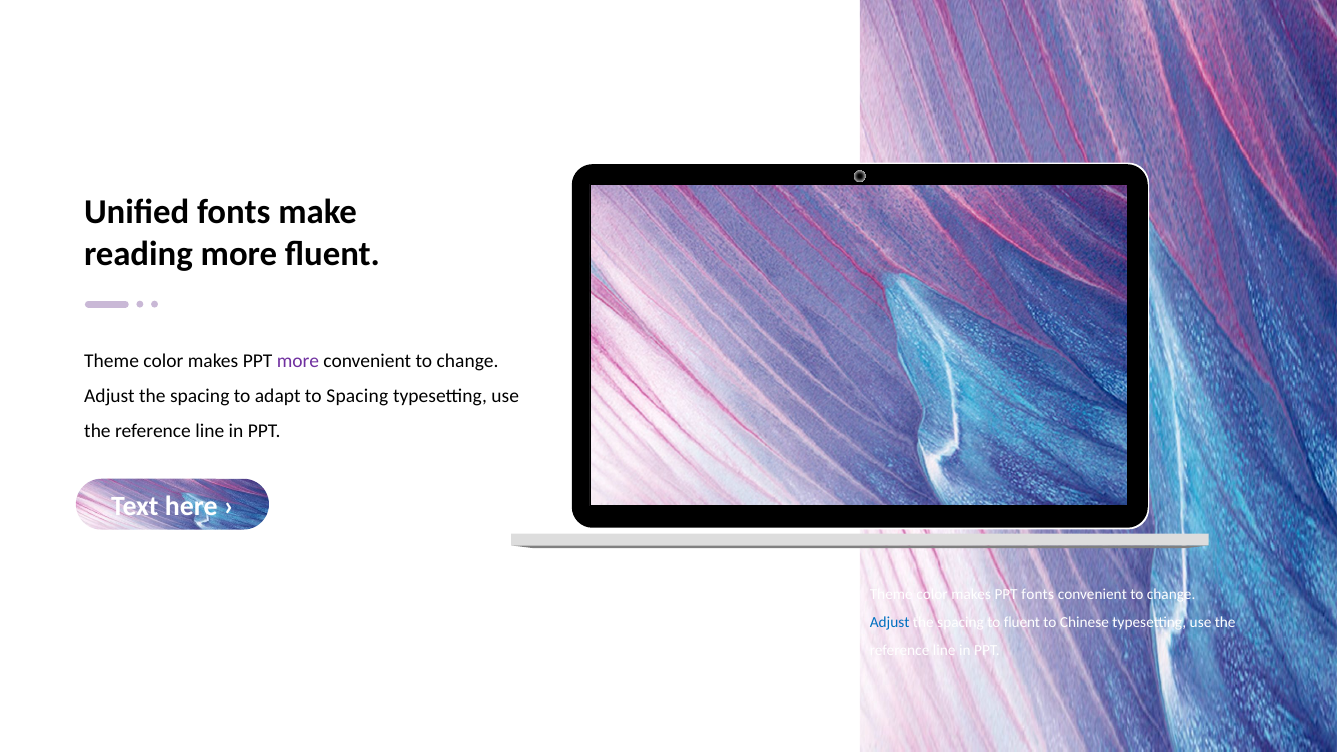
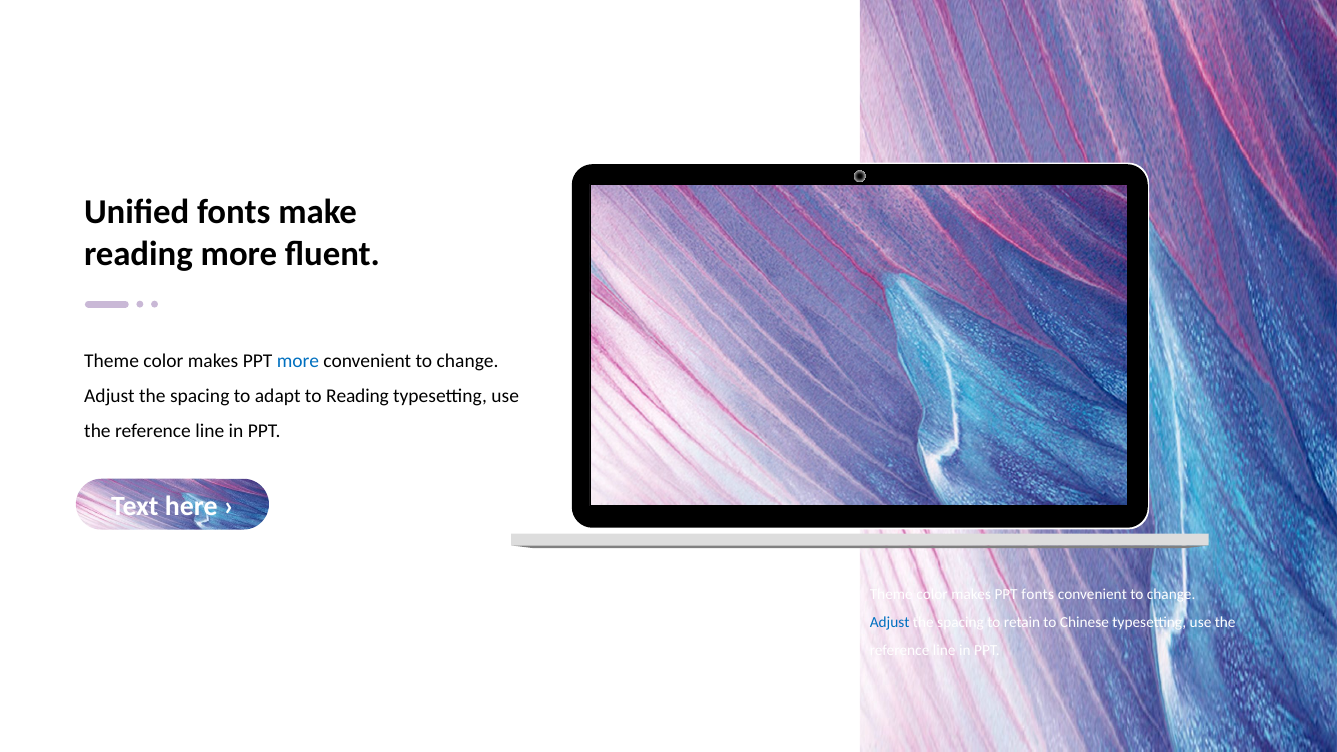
more at (298, 361) colour: purple -> blue
to Spacing: Spacing -> Reading
to fluent: fluent -> retain
